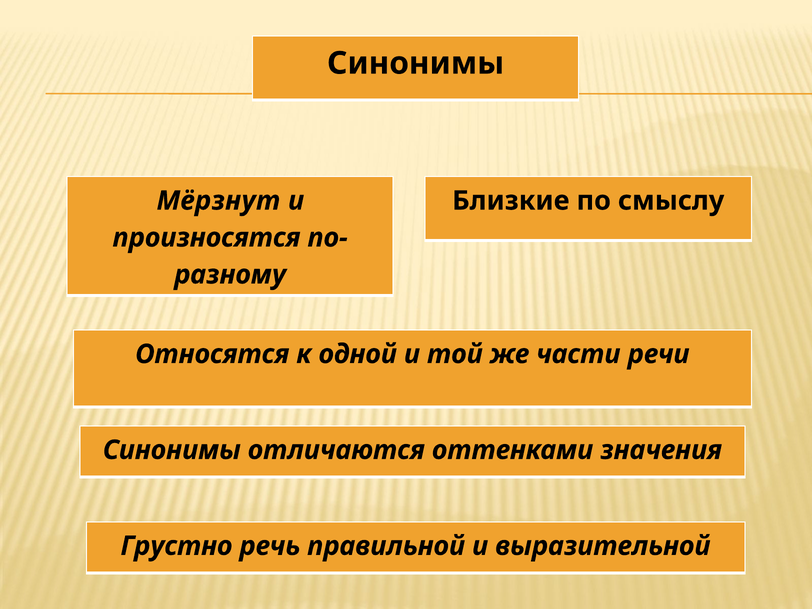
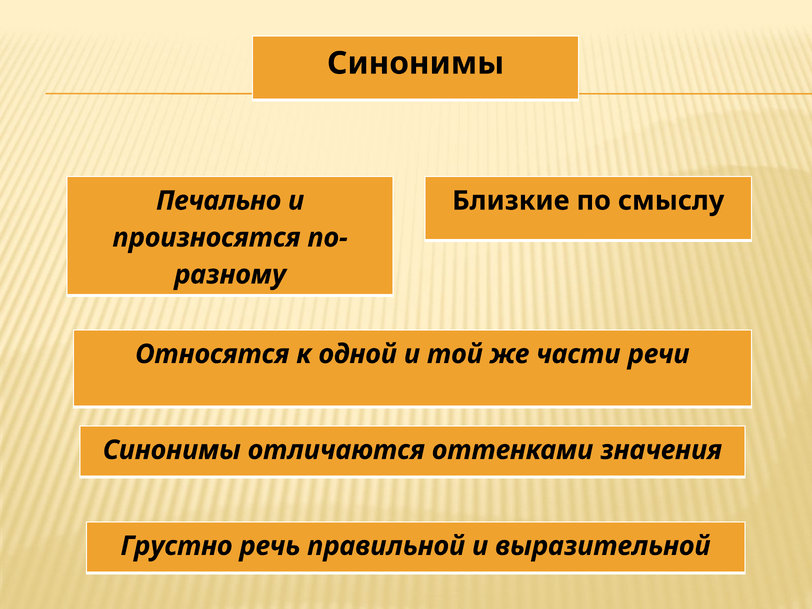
Мёрзнут: Мёрзнут -> Печально
